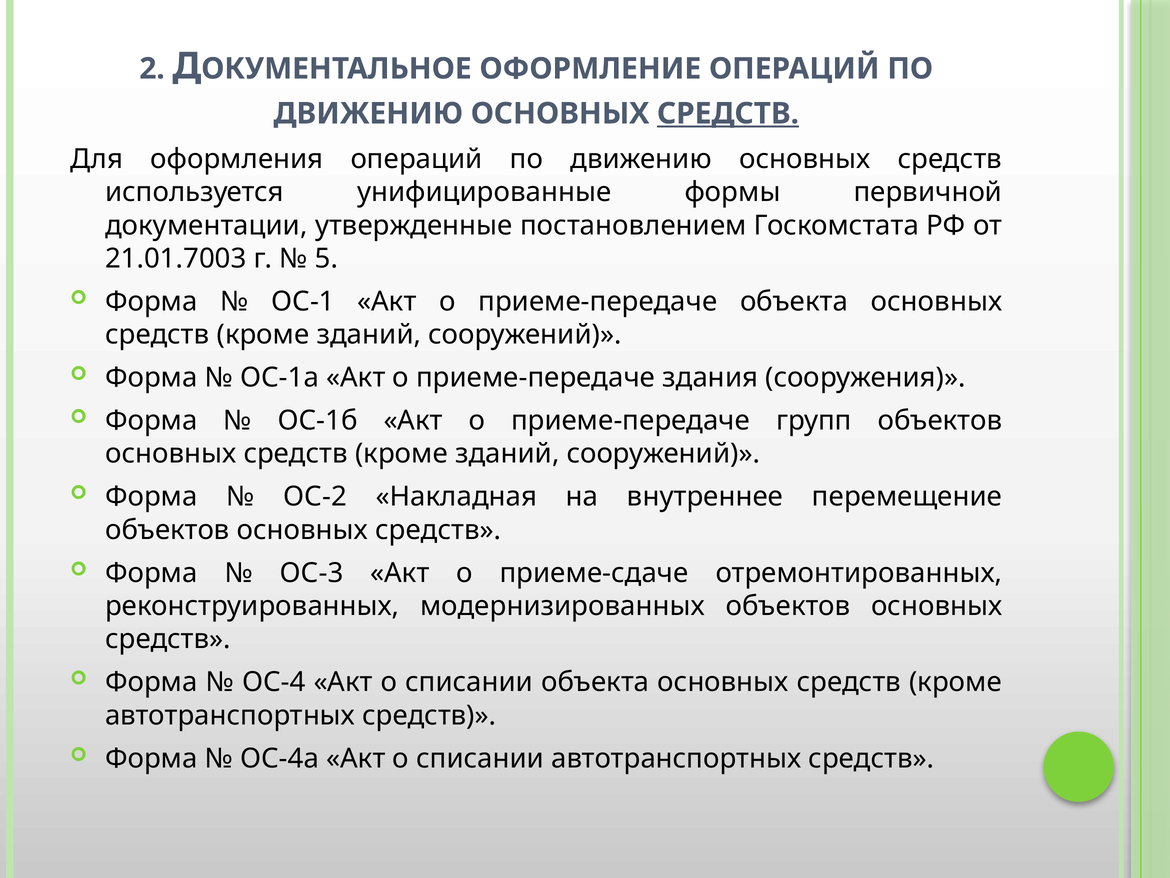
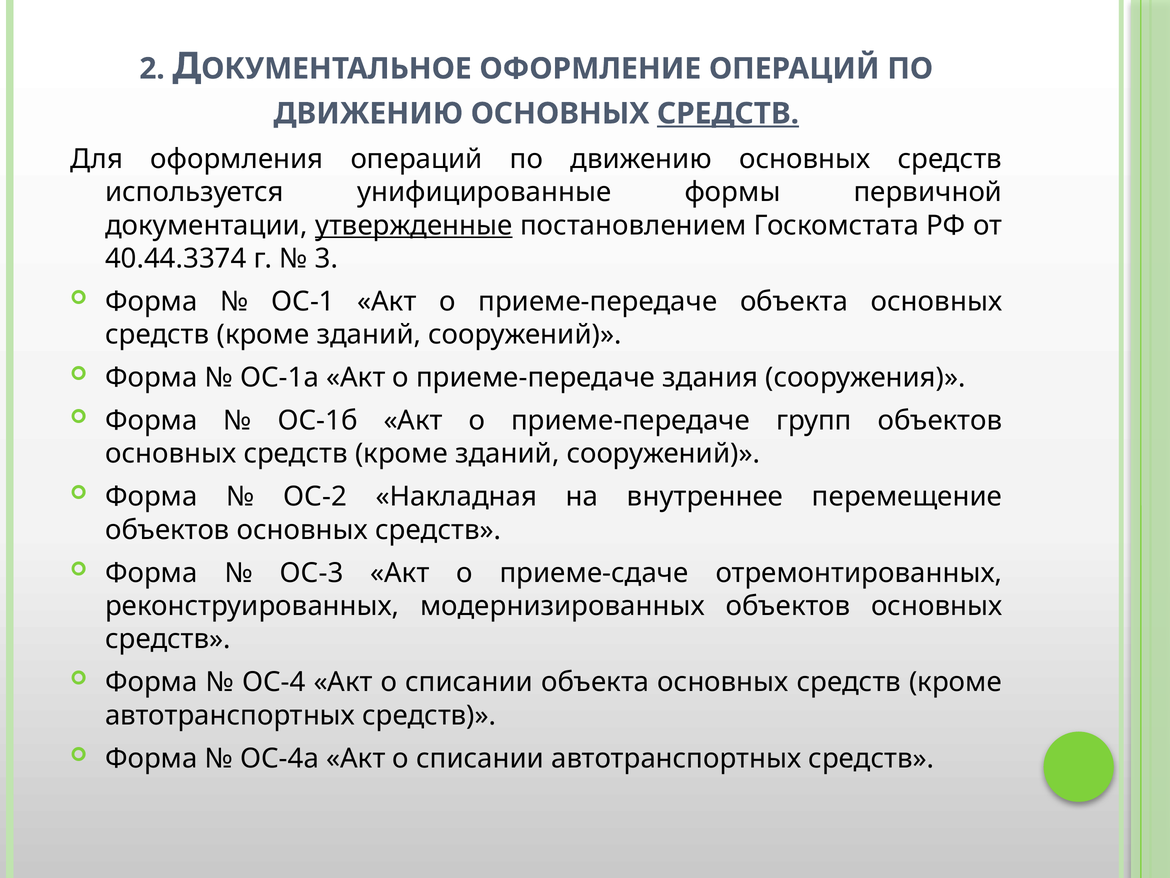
утвержденные underline: none -> present
21.01.7003: 21.01.7003 -> 40.44.3374
5: 5 -> 3
